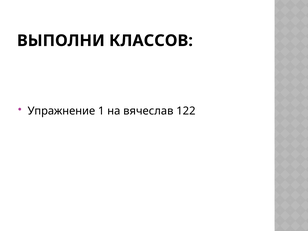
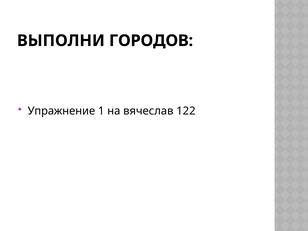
КЛАССОВ: КЛАССОВ -> ГОРОДОВ
